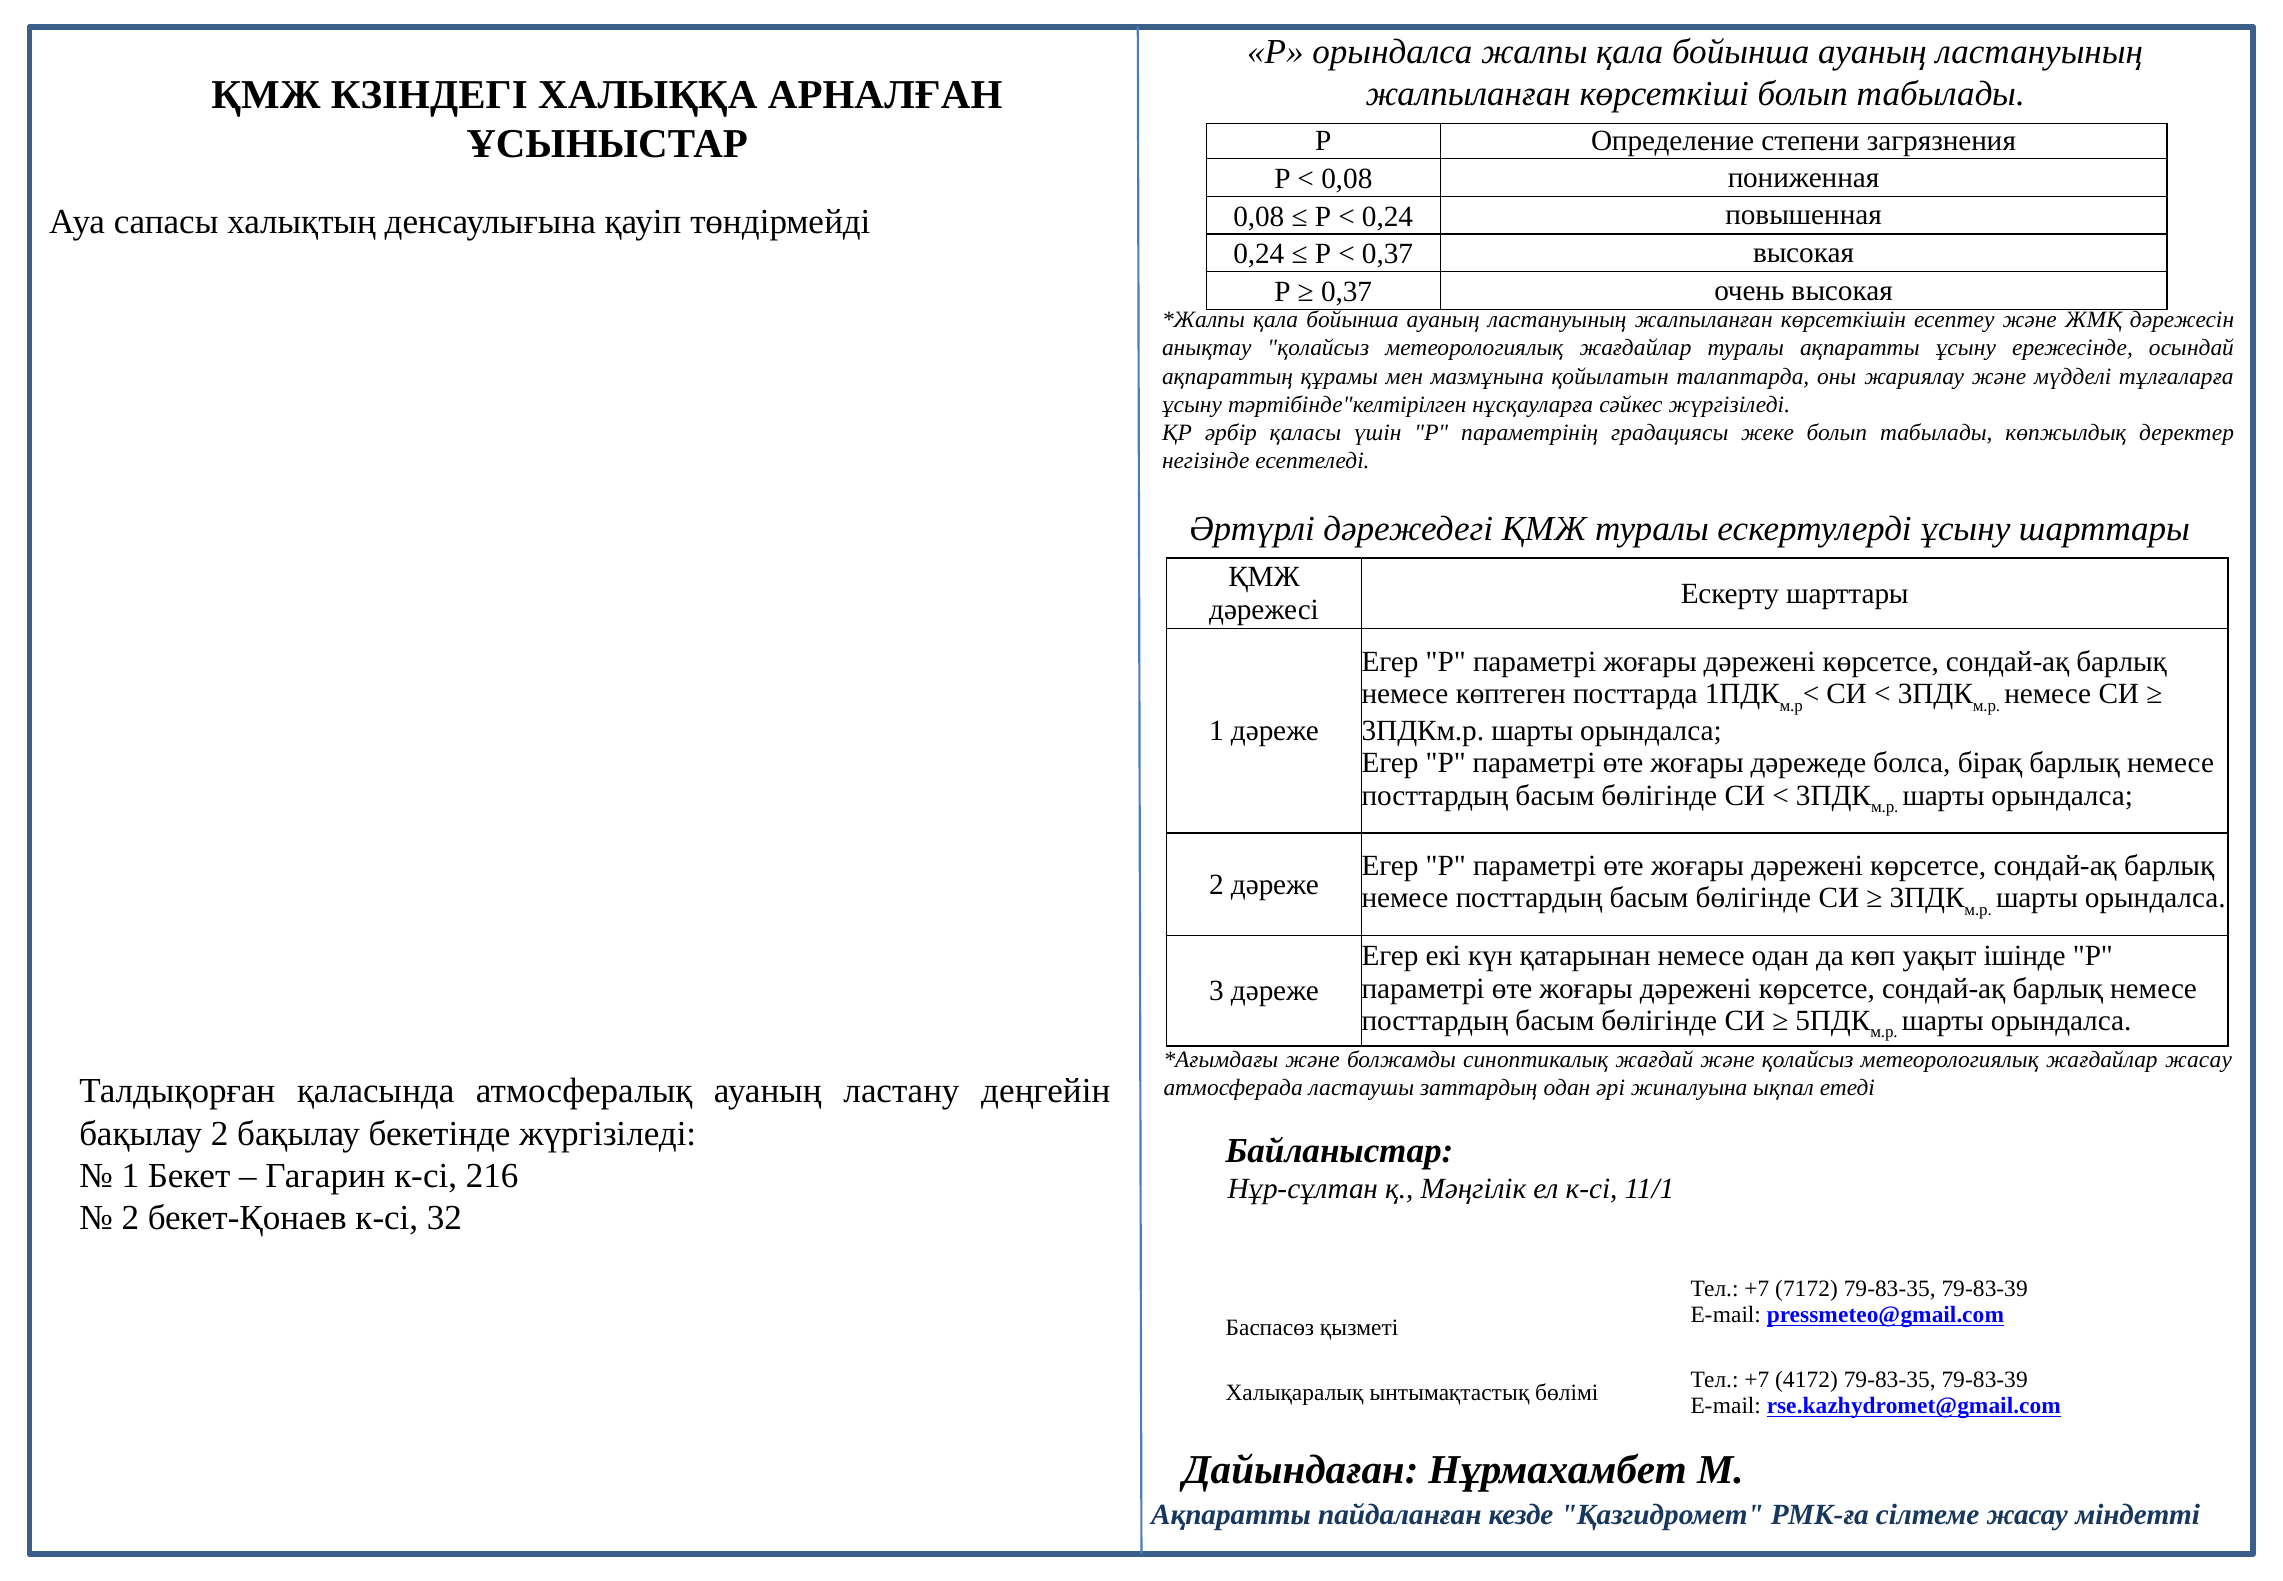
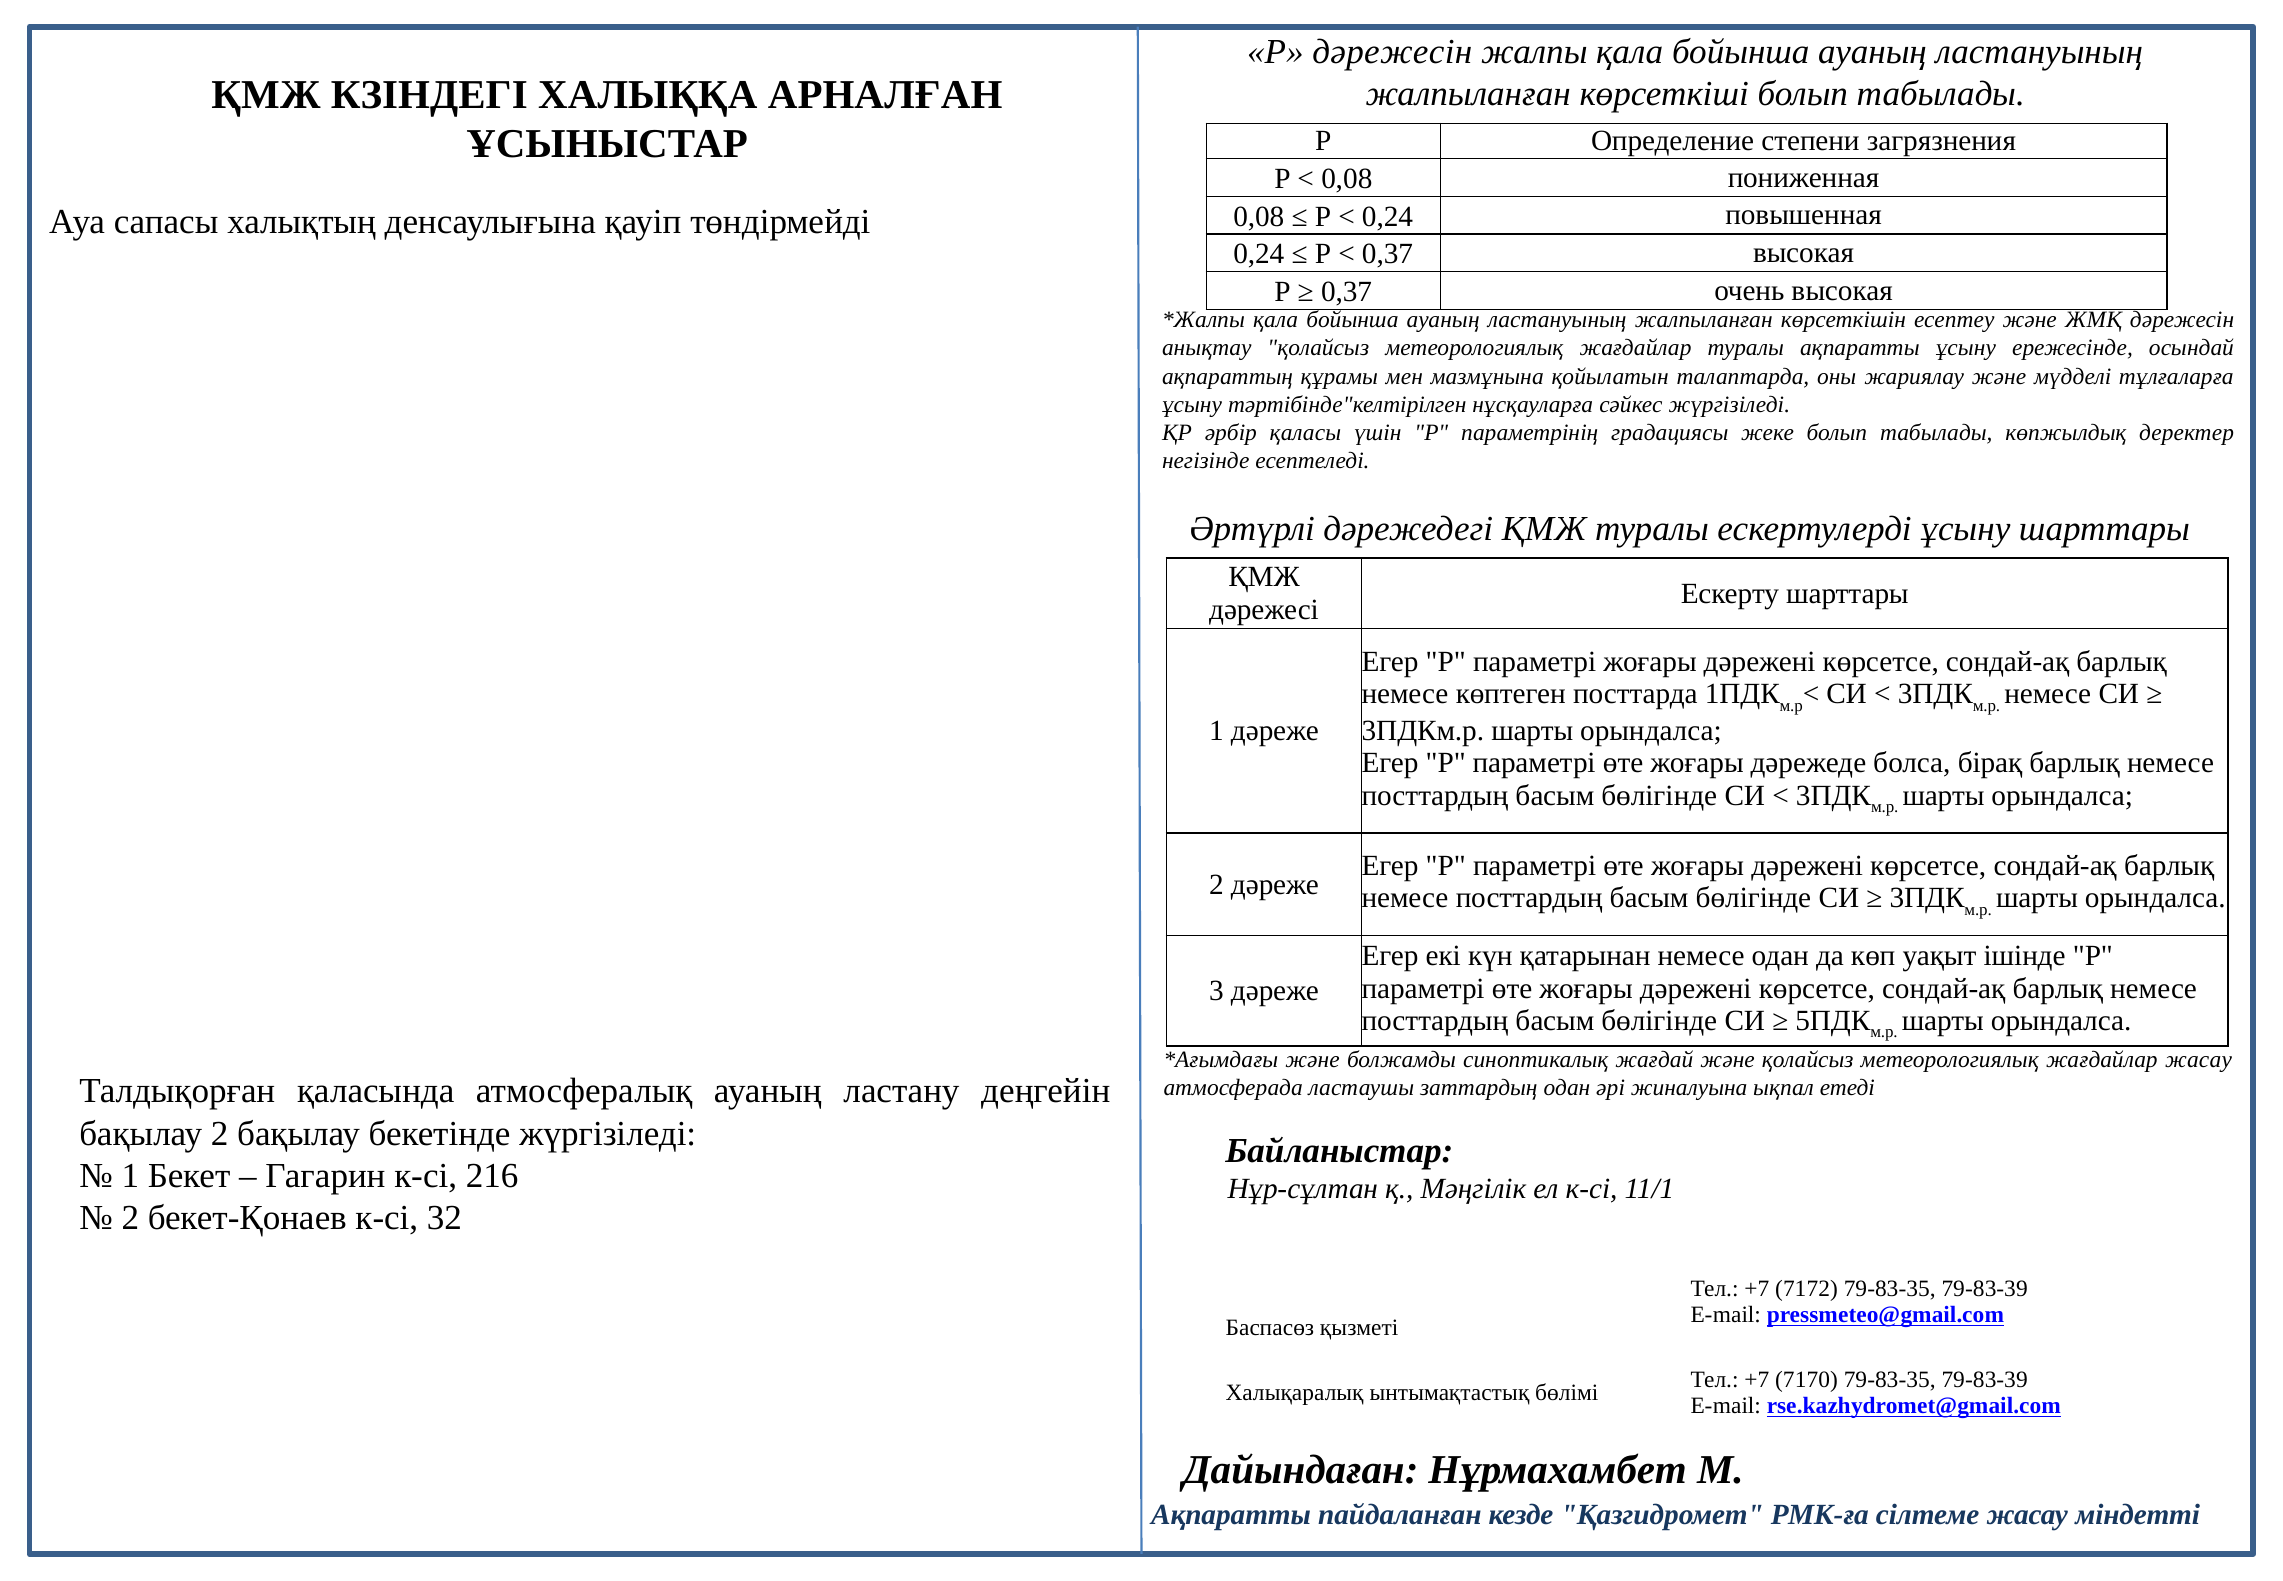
Р орындалса: орындалса -> дәрежесін
4172: 4172 -> 7170
